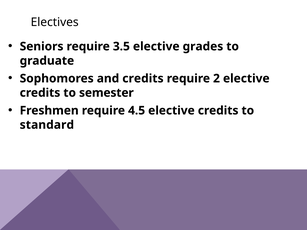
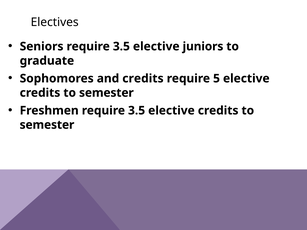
grades: grades -> juniors
2: 2 -> 5
Freshmen require 4.5: 4.5 -> 3.5
standard at (47, 125): standard -> semester
